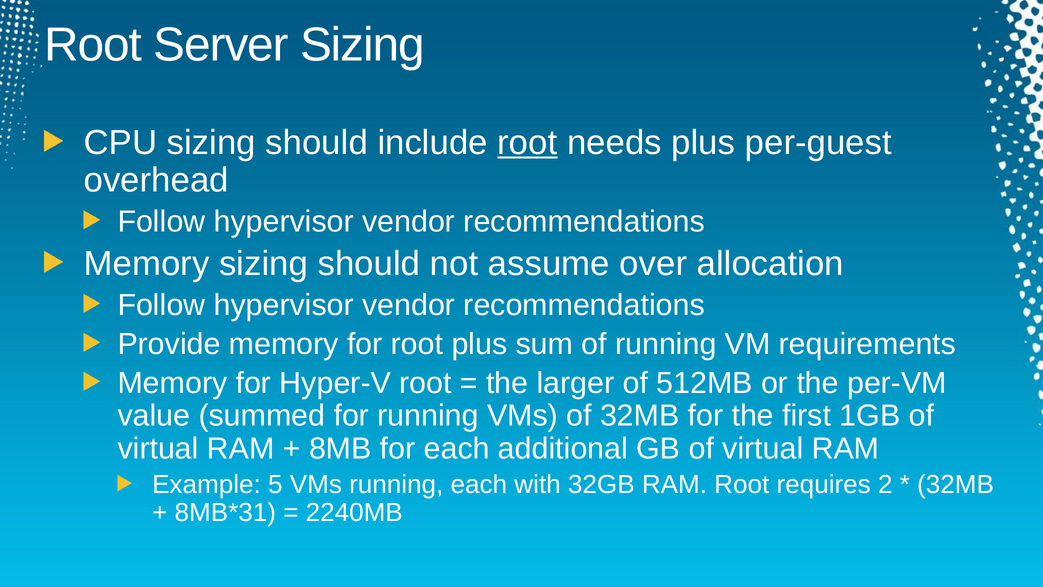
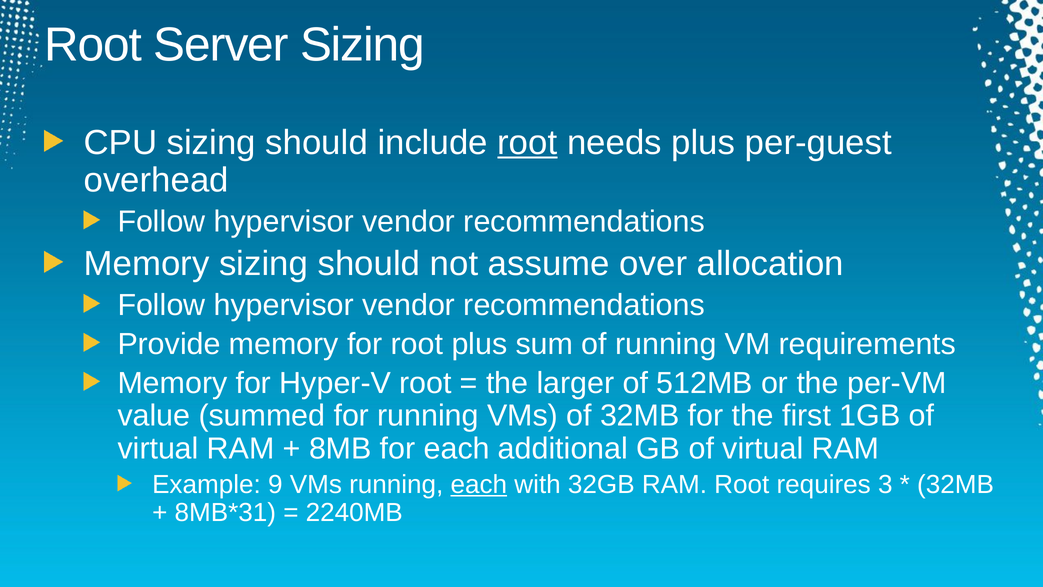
5: 5 -> 9
each at (479, 484) underline: none -> present
2: 2 -> 3
